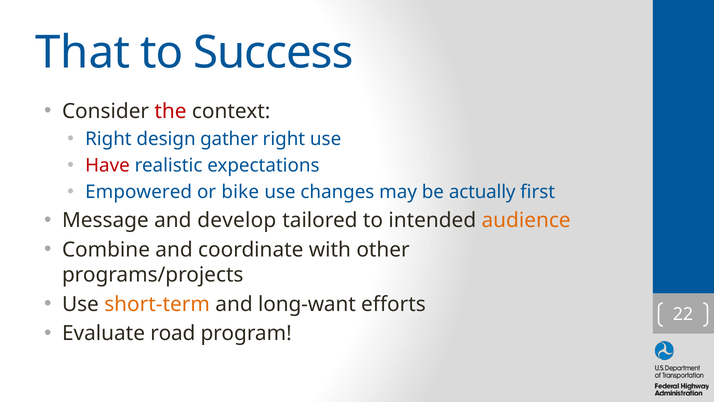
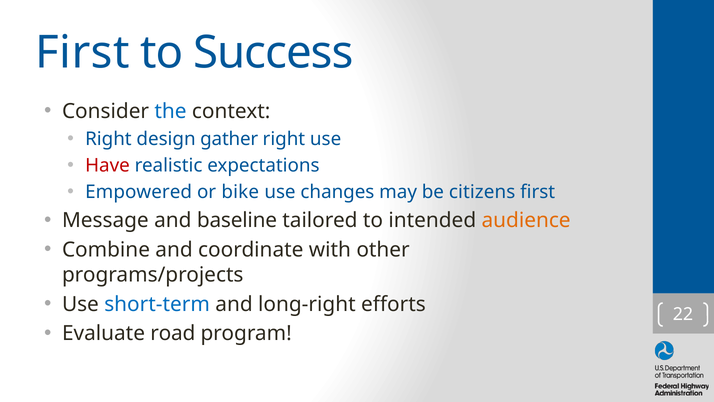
That at (83, 53): That -> First
the colour: red -> blue
actually: actually -> citizens
develop: develop -> baseline
short-term colour: orange -> blue
long-want: long-want -> long-right
